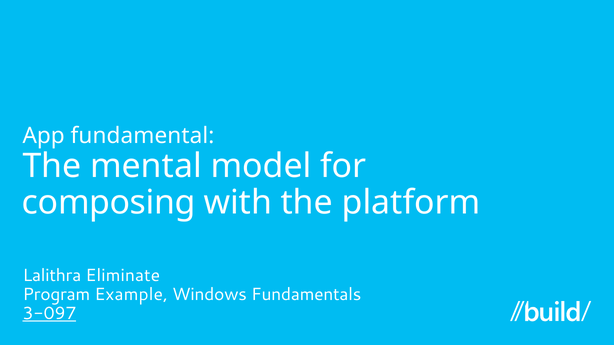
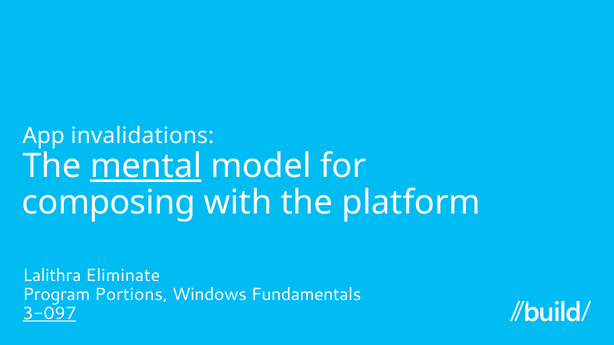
fundamental: fundamental -> invalidations
mental underline: none -> present
Example: Example -> Portions
